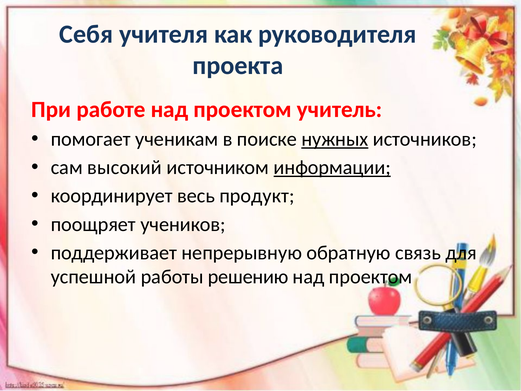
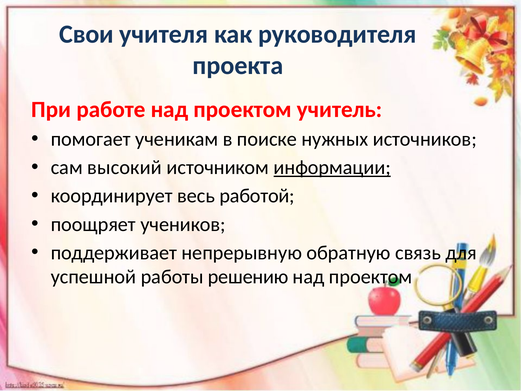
Себя: Себя -> Свои
нужных underline: present -> none
продукт: продукт -> работой
